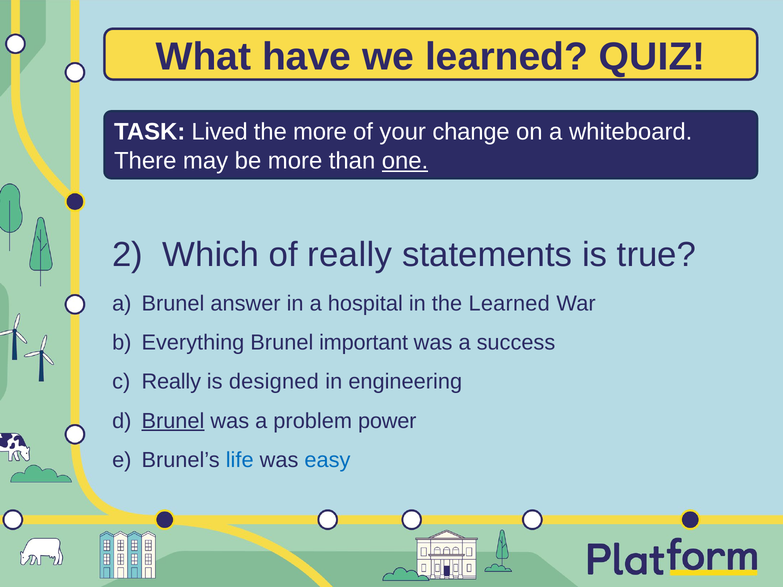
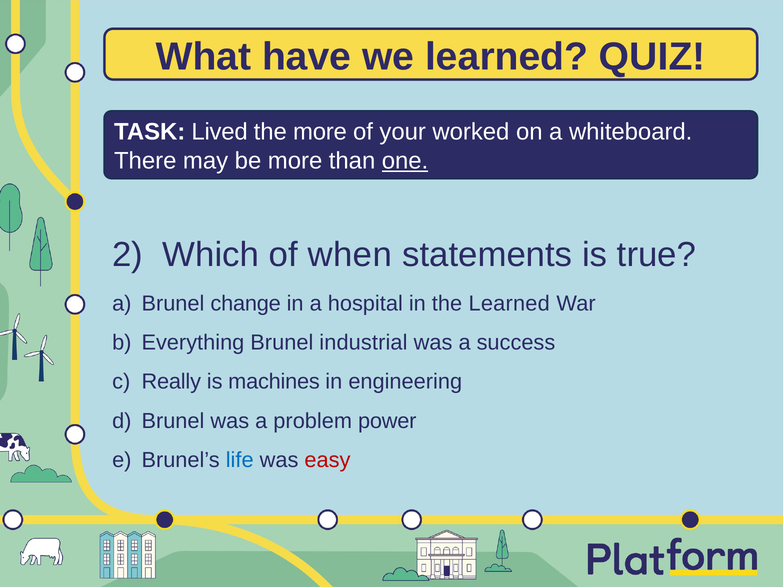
change: change -> worked
of really: really -> when
answer: answer -> change
important: important -> industrial
designed: designed -> machines
Brunel at (173, 421) underline: present -> none
easy colour: blue -> red
